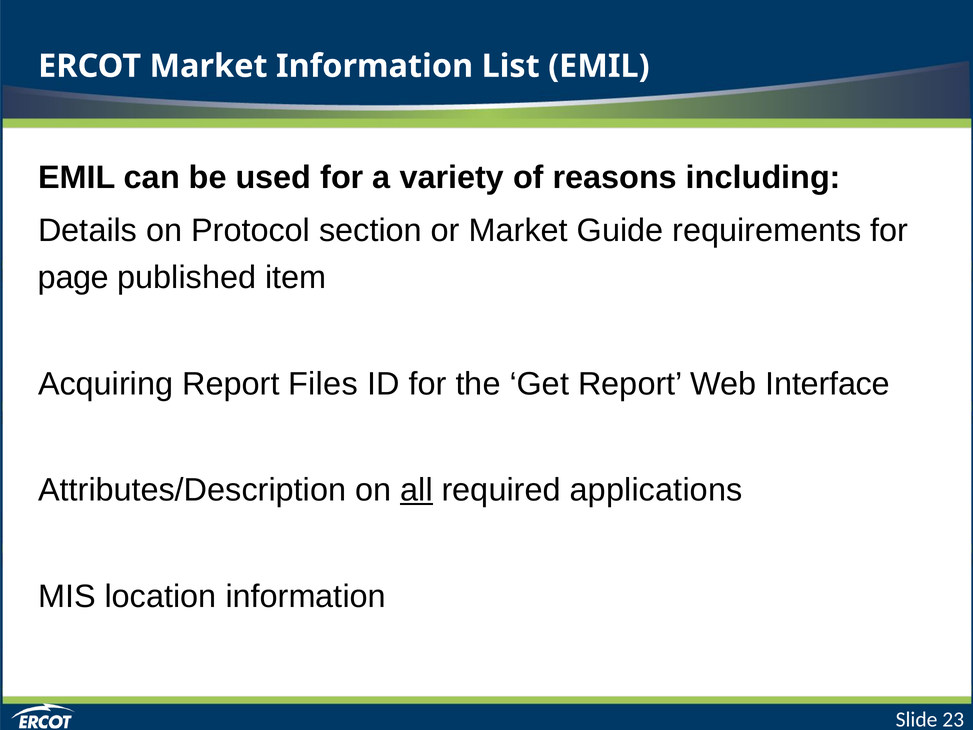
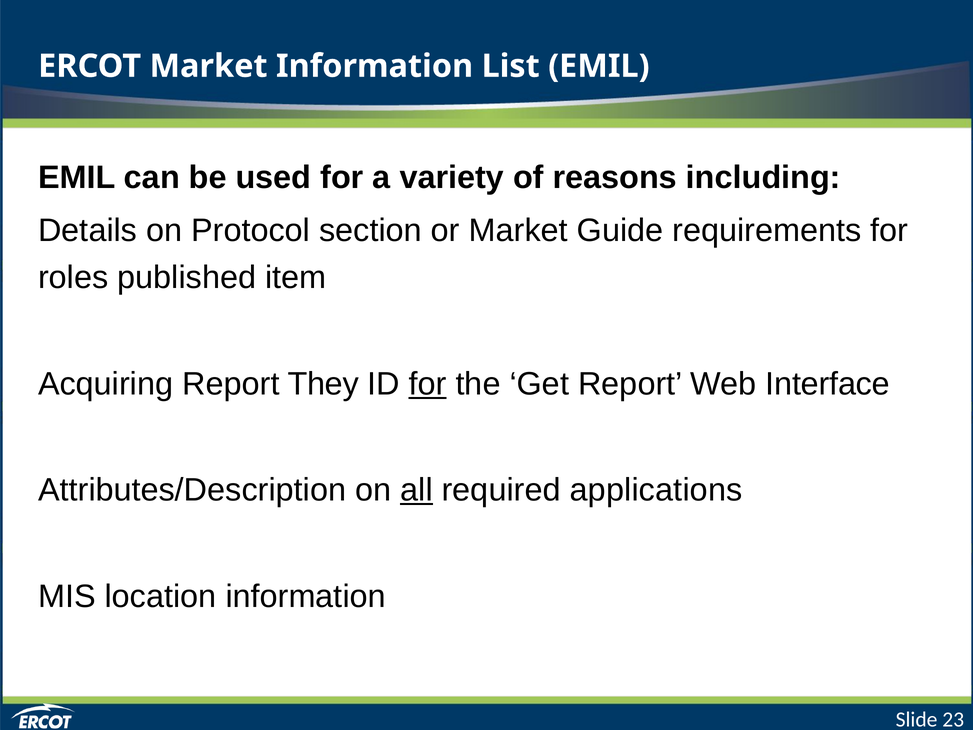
page: page -> roles
Files: Files -> They
for at (428, 384) underline: none -> present
